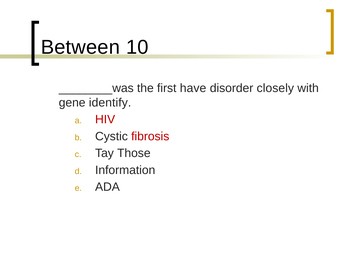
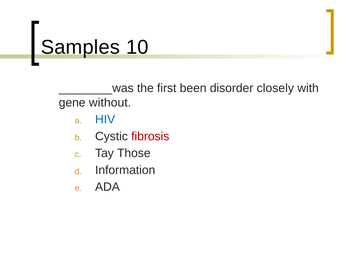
Between: Between -> Samples
have: have -> been
identify: identify -> without
HIV colour: red -> blue
